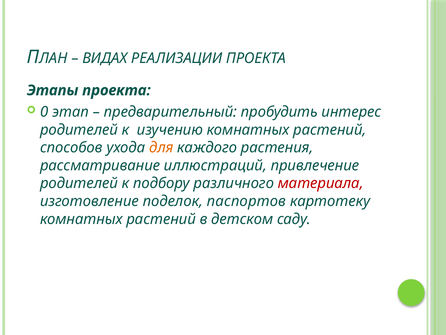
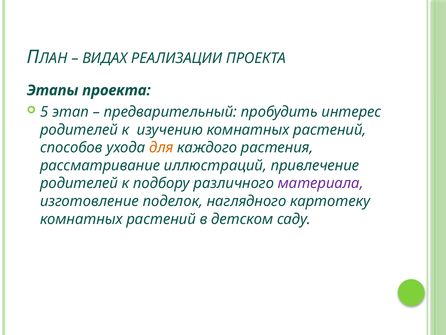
0: 0 -> 5
материала colour: red -> purple
паспортов: паспортов -> наглядного
